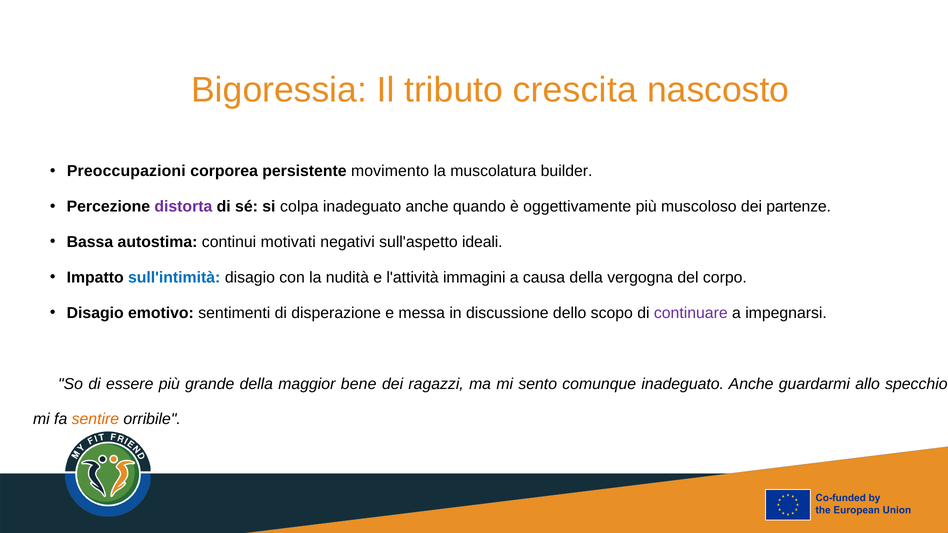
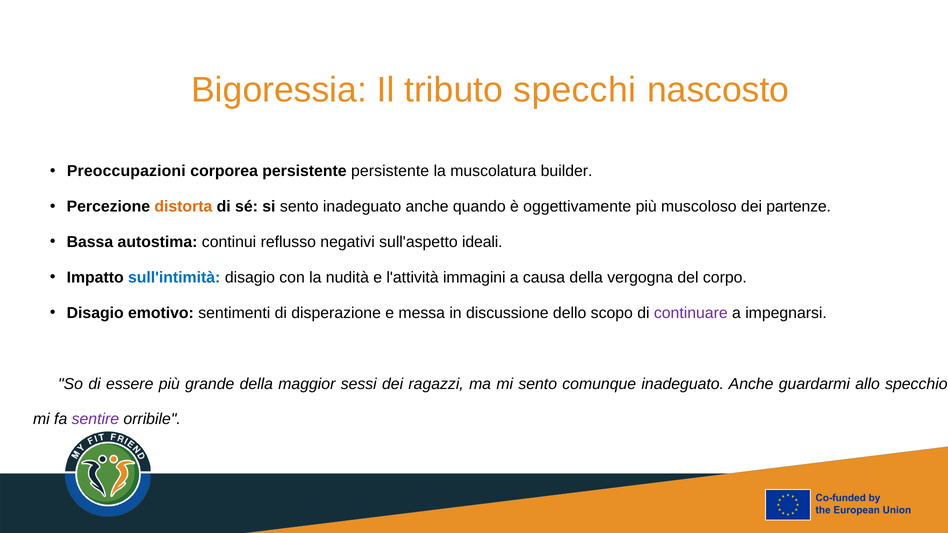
crescita: crescita -> specchi
persistente movimento: movimento -> persistente
distorta colour: purple -> orange
si colpa: colpa -> sento
motivati: motivati -> reflusso
bene: bene -> sessi
sentire colour: orange -> purple
